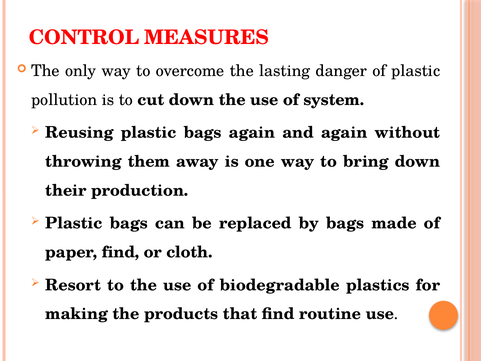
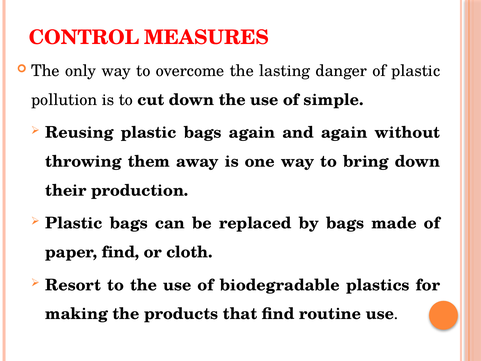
system: system -> simple
